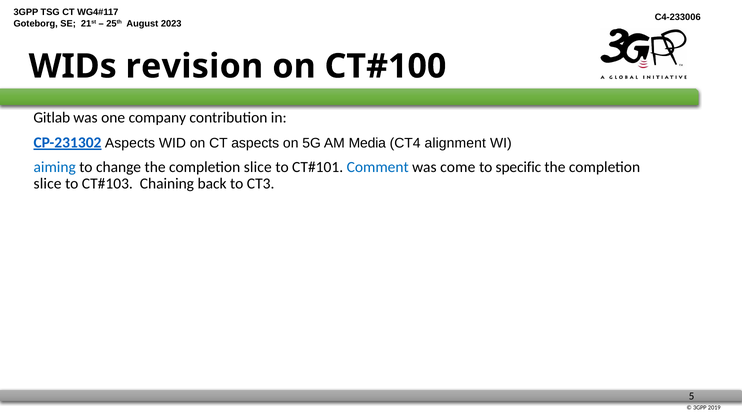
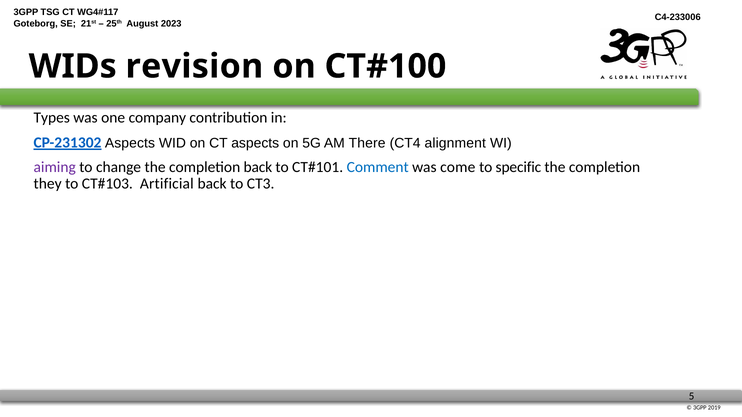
Gitlab: Gitlab -> Types
Media: Media -> There
aiming colour: blue -> purple
change the completion slice: slice -> back
slice at (48, 184): slice -> they
Chaining: Chaining -> Artificial
